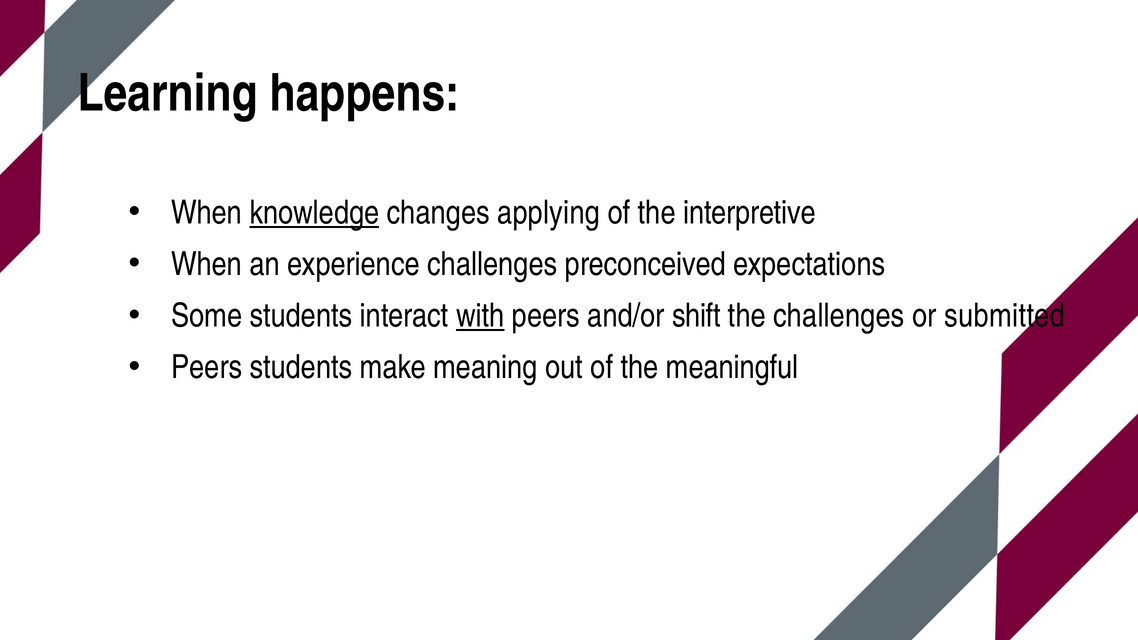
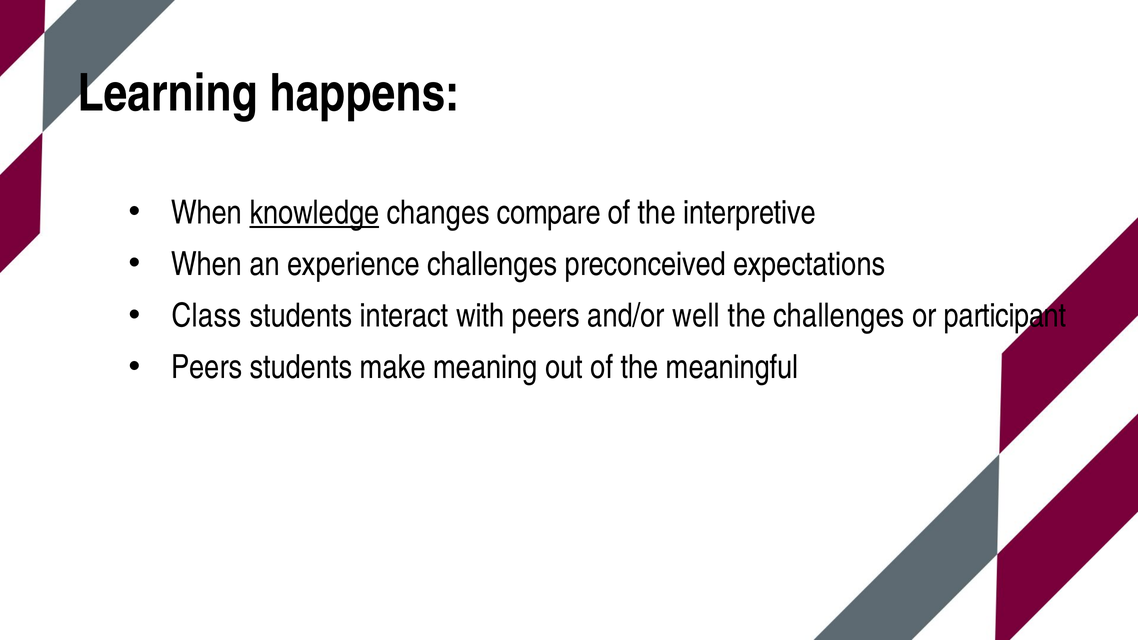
applying: applying -> compare
Some: Some -> Class
with underline: present -> none
shift: shift -> well
submitted: submitted -> participant
